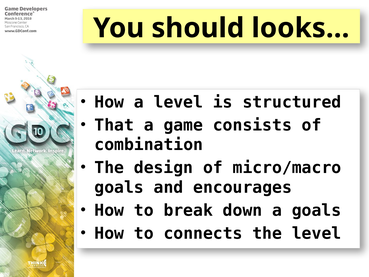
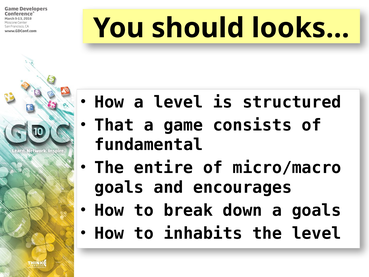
combination: combination -> fundamental
design: design -> entire
connects: connects -> inhabits
